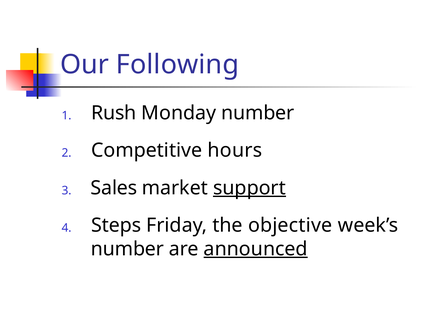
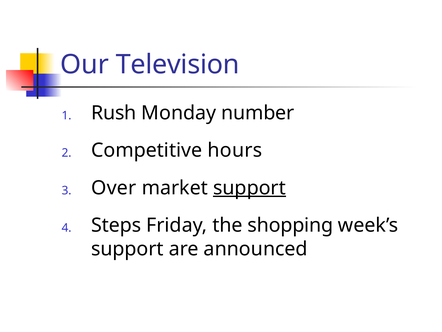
Following: Following -> Television
Sales: Sales -> Over
objective: objective -> shopping
number at (127, 248): number -> support
announced underline: present -> none
